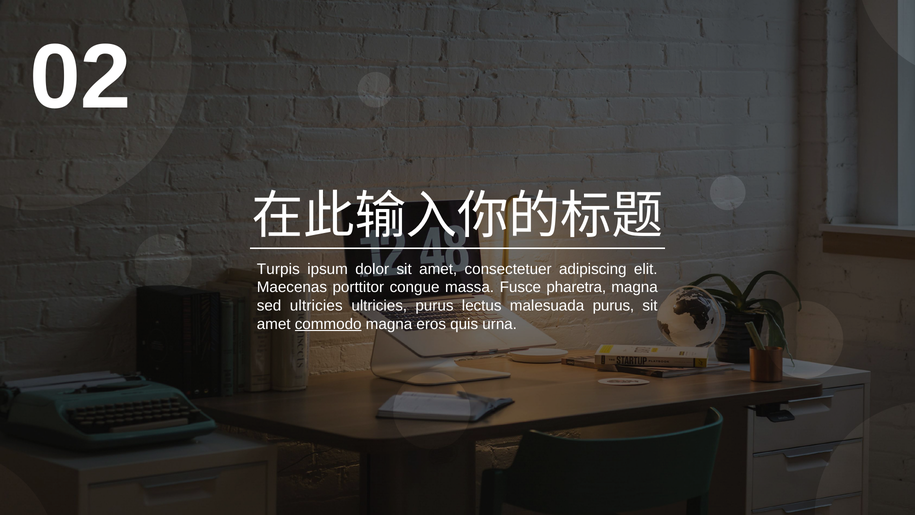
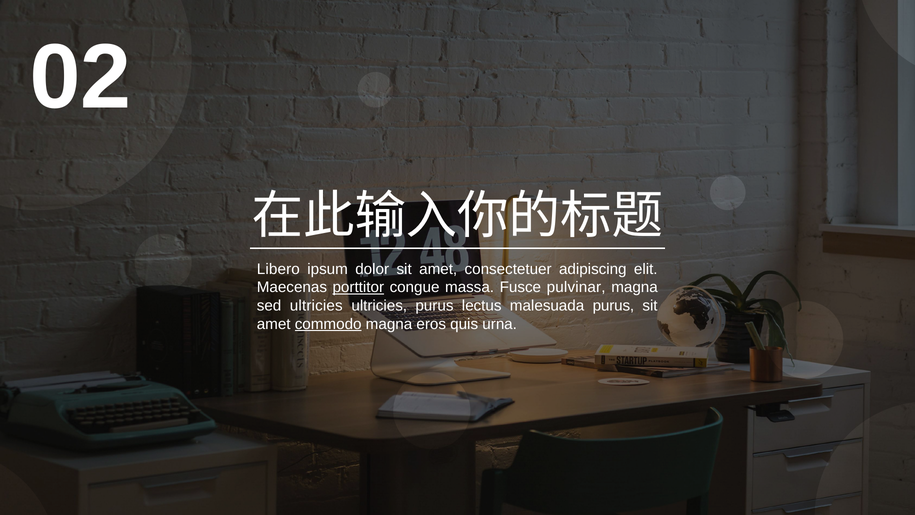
Turpis: Turpis -> Libero
porttitor underline: none -> present
pharetra: pharetra -> pulvinar
